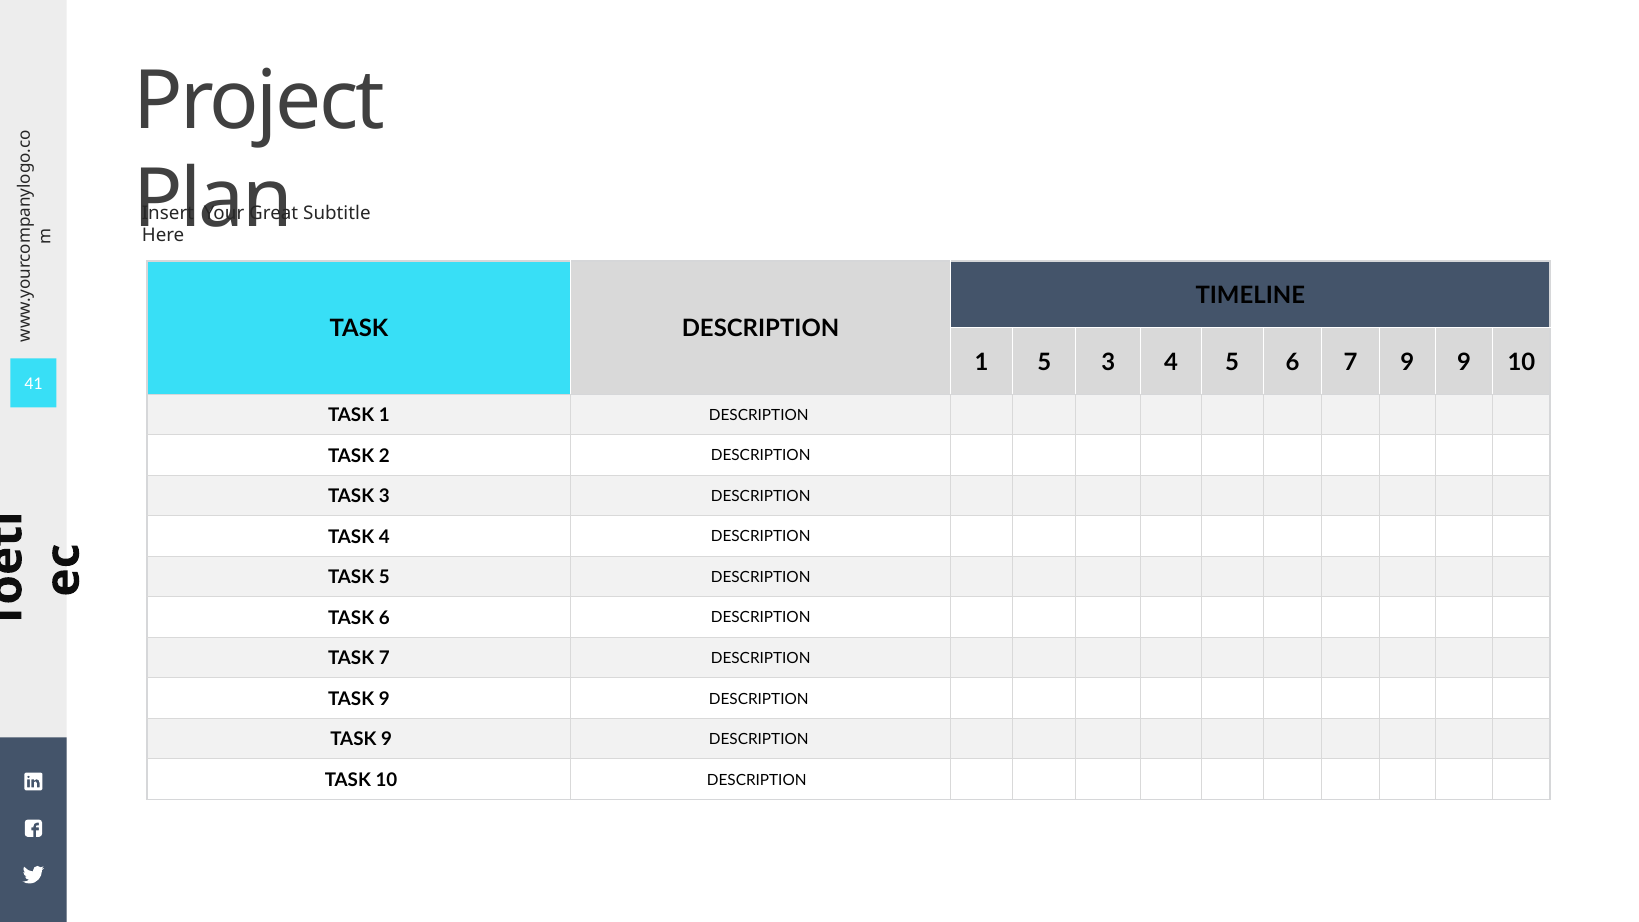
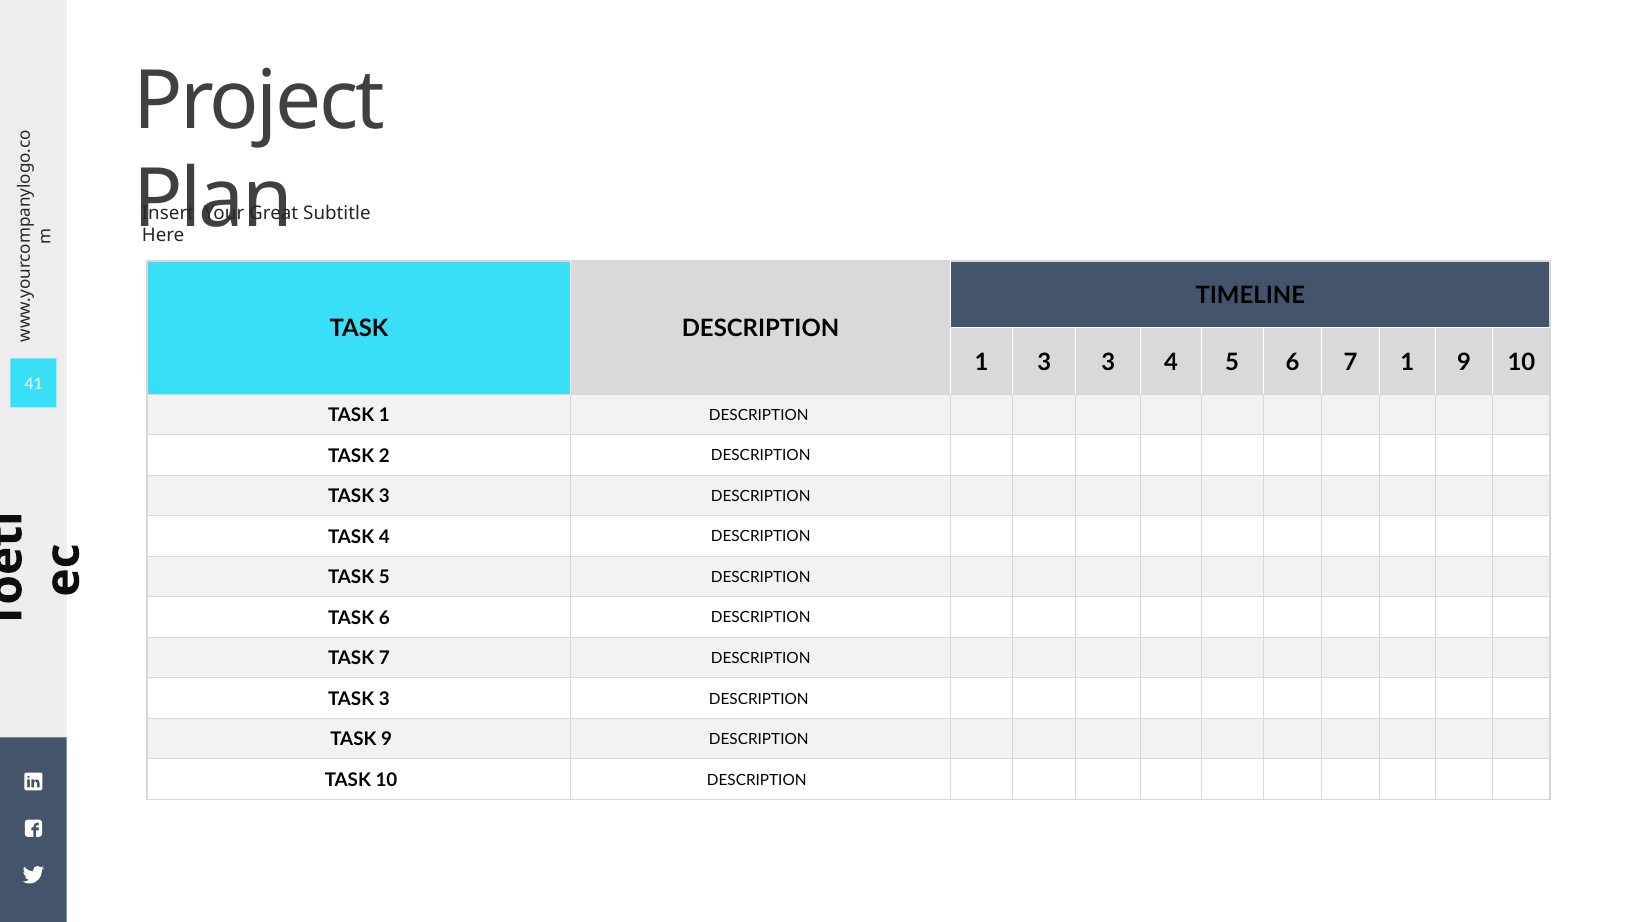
1 5: 5 -> 3
7 9: 9 -> 1
9 at (384, 699): 9 -> 3
